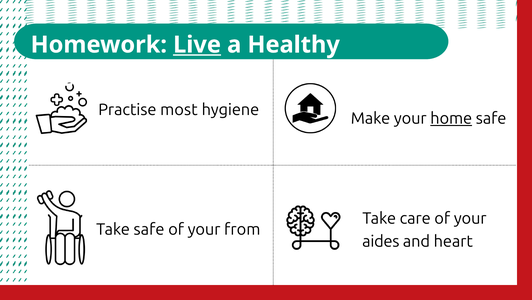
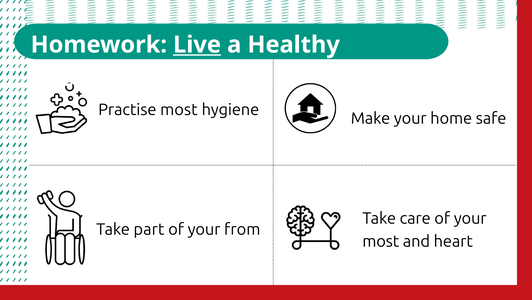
home underline: present -> none
Take safe: safe -> part
aides at (381, 241): aides -> most
